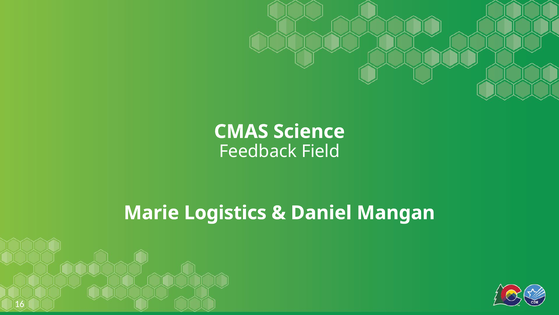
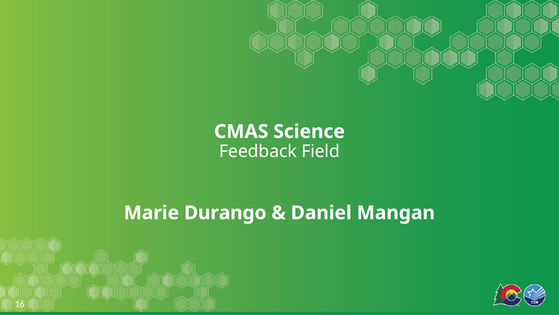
Logistics: Logistics -> Durango
